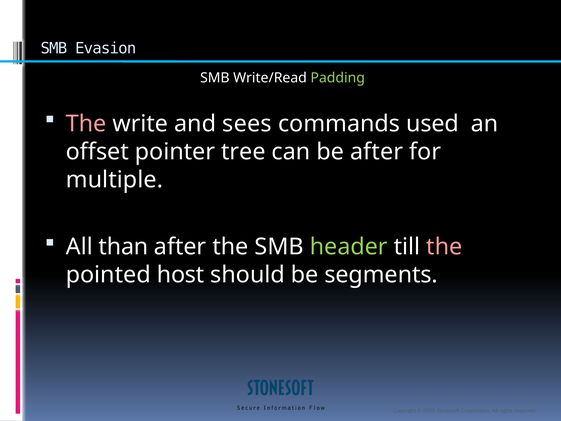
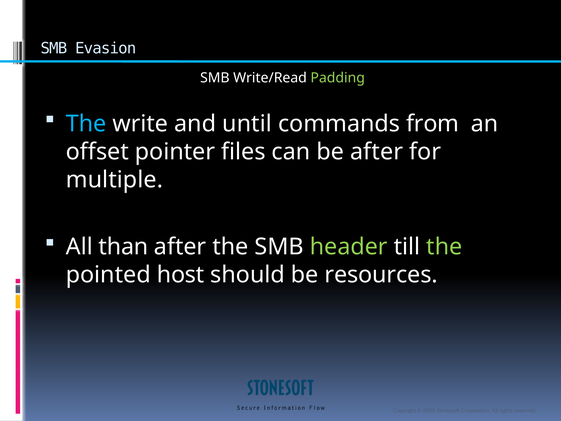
The at (86, 124) colour: pink -> light blue
sees: sees -> until
used: used -> from
tree: tree -> files
the at (444, 247) colour: pink -> light green
segments: segments -> resources
